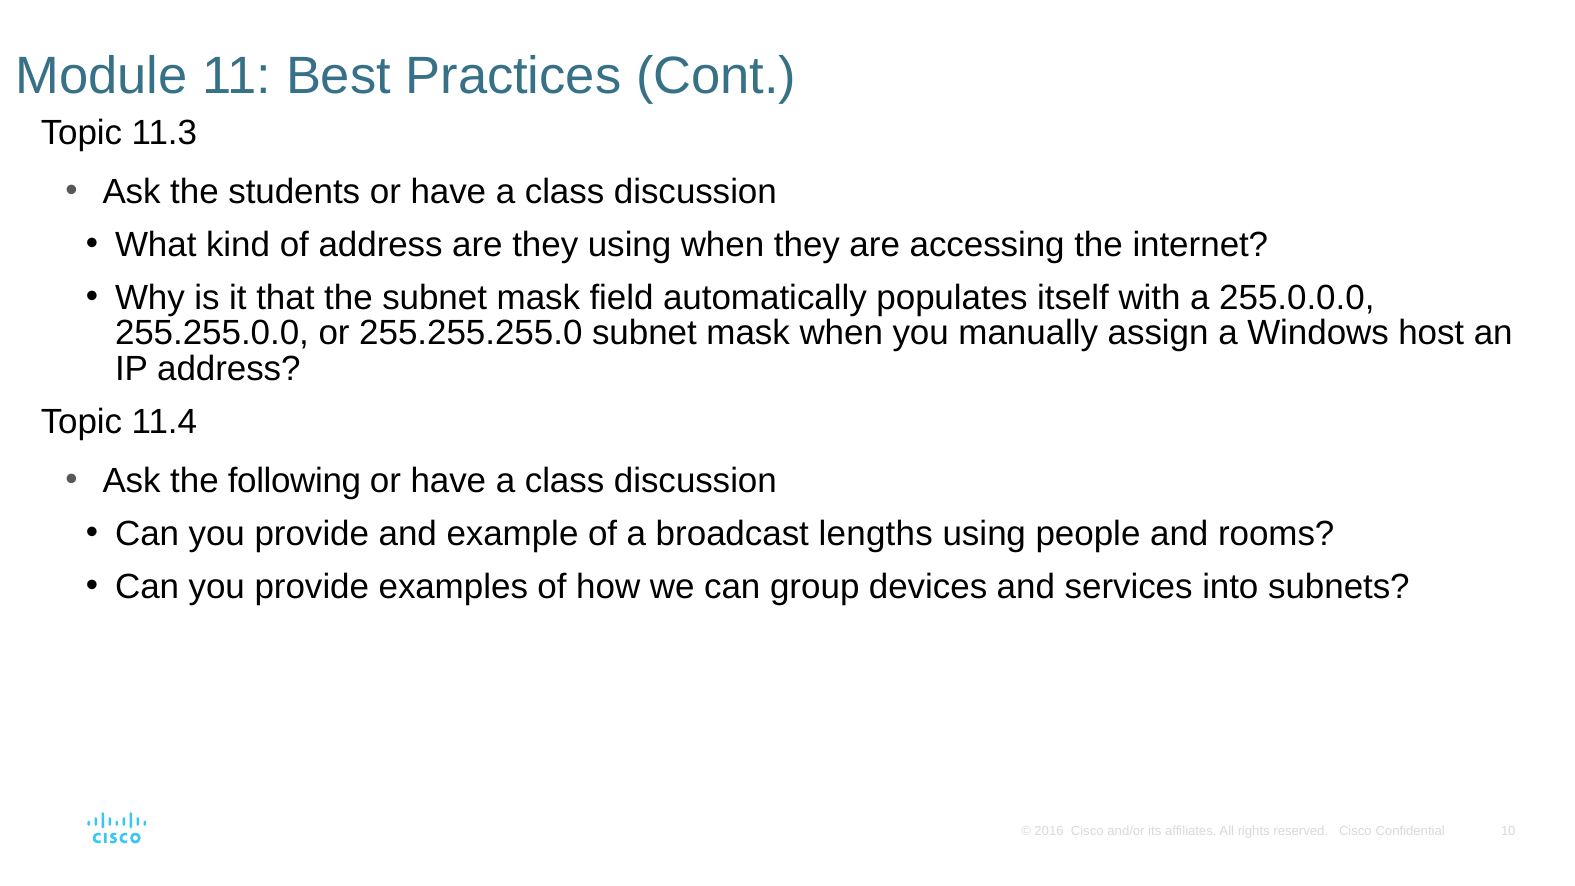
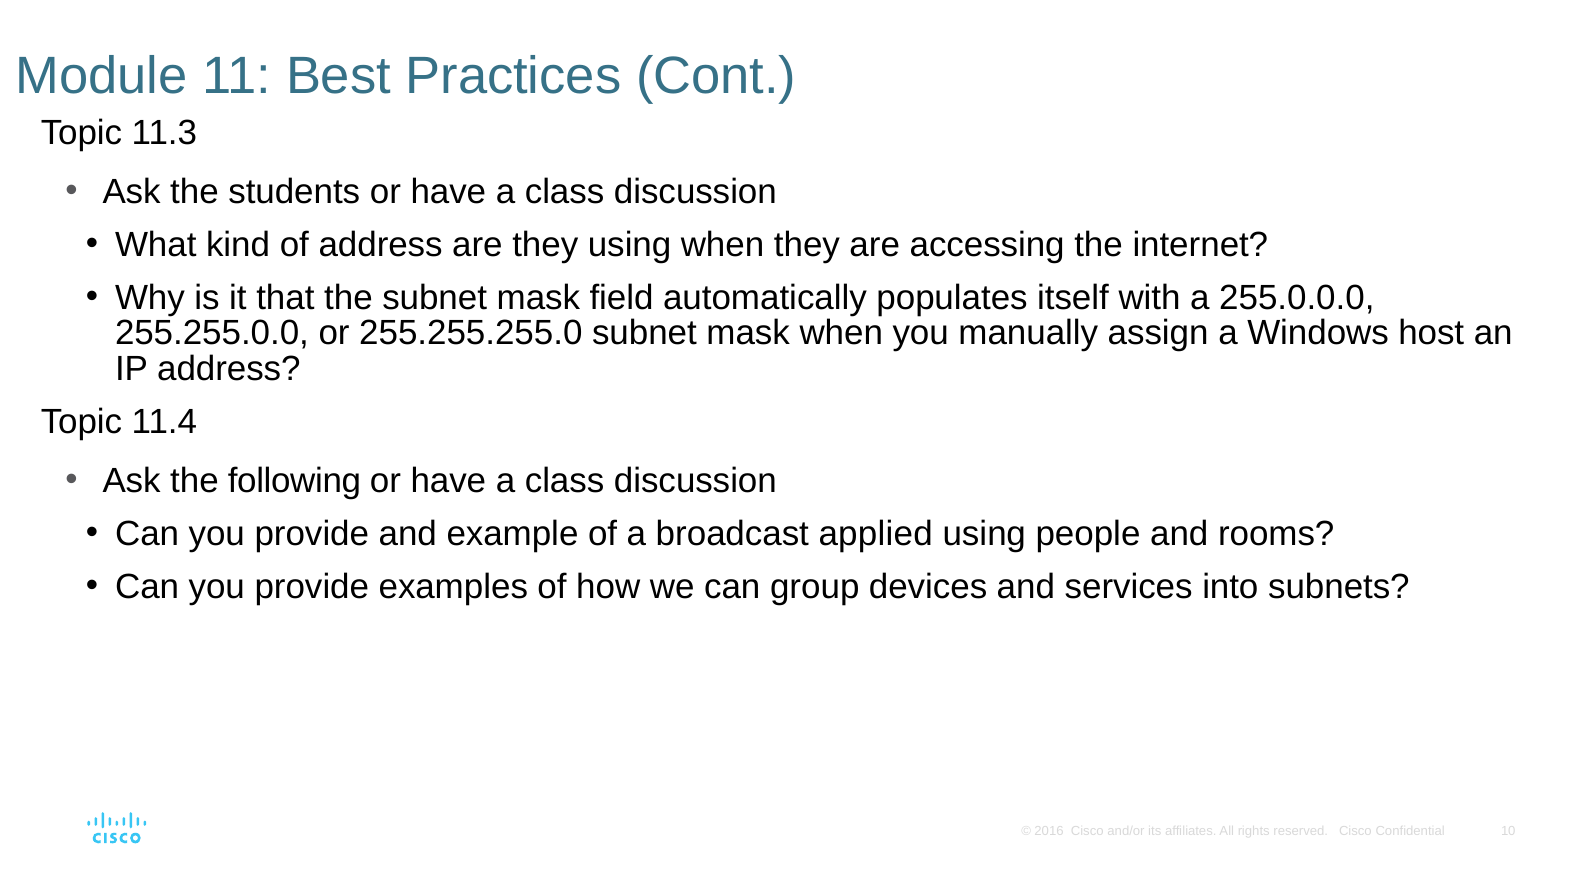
lengths: lengths -> applied
